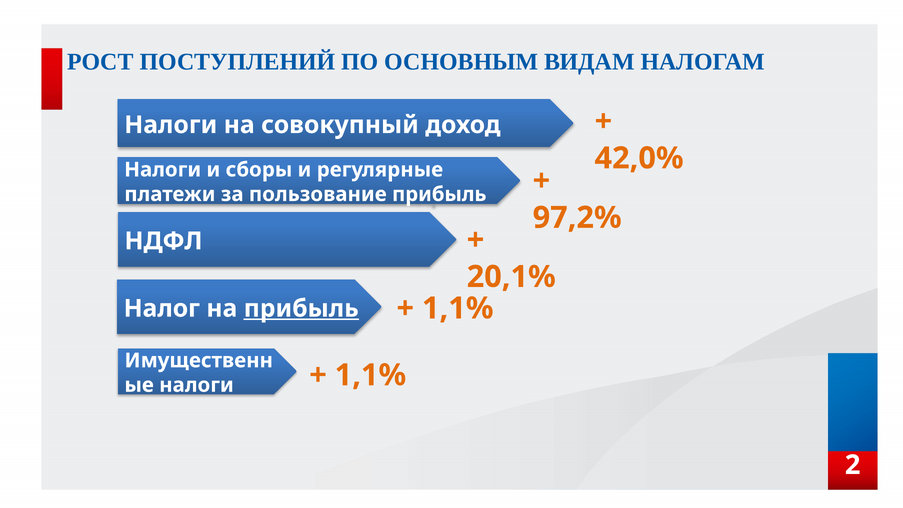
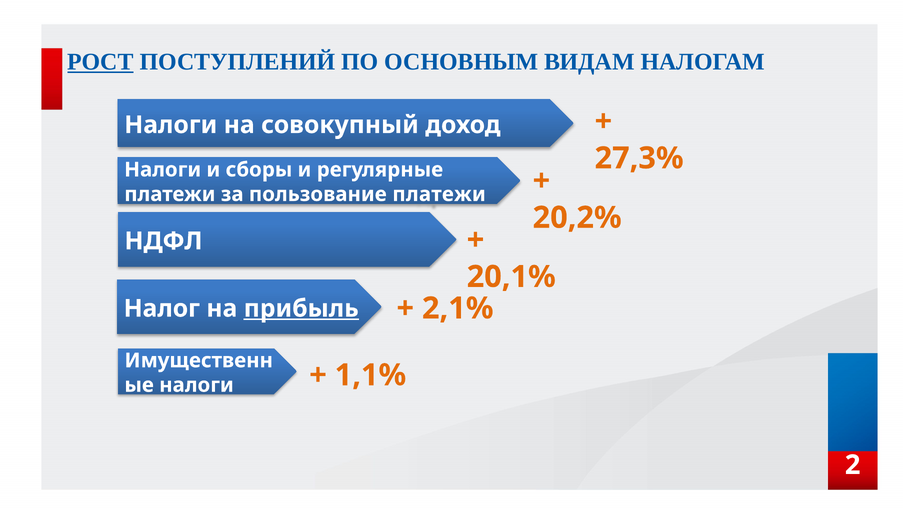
РОСТ underline: none -> present
42,0%: 42,0% -> 27,3%
пользование прибыль: прибыль -> платежи
97,2%: 97,2% -> 20,2%
1,1% at (458, 308): 1,1% -> 2,1%
